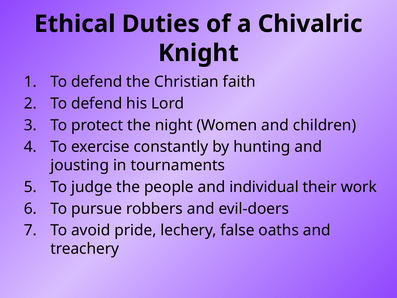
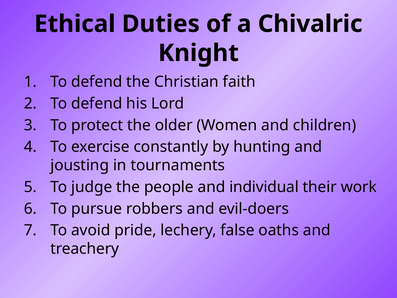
night: night -> older
